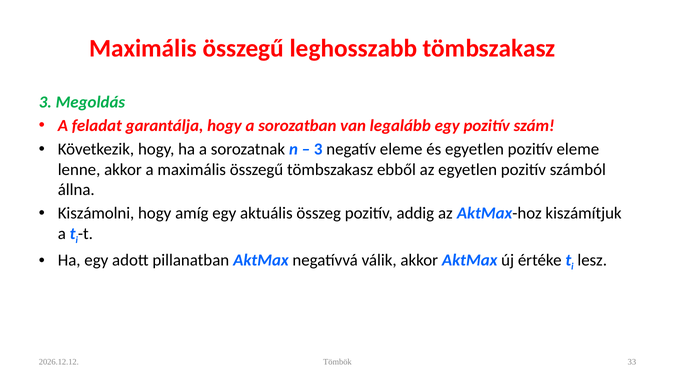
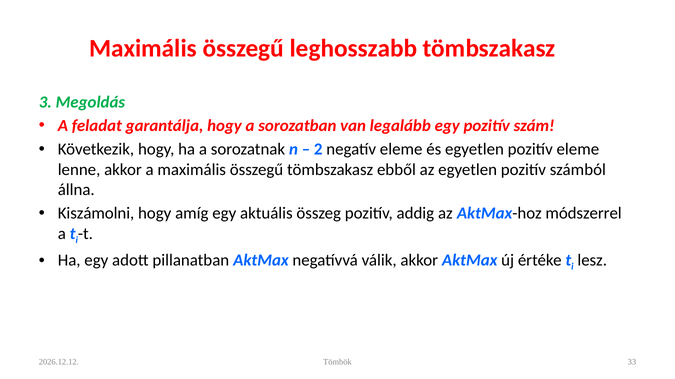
3 at (318, 150): 3 -> 2
kiszámítjuk: kiszámítjuk -> módszerrel
